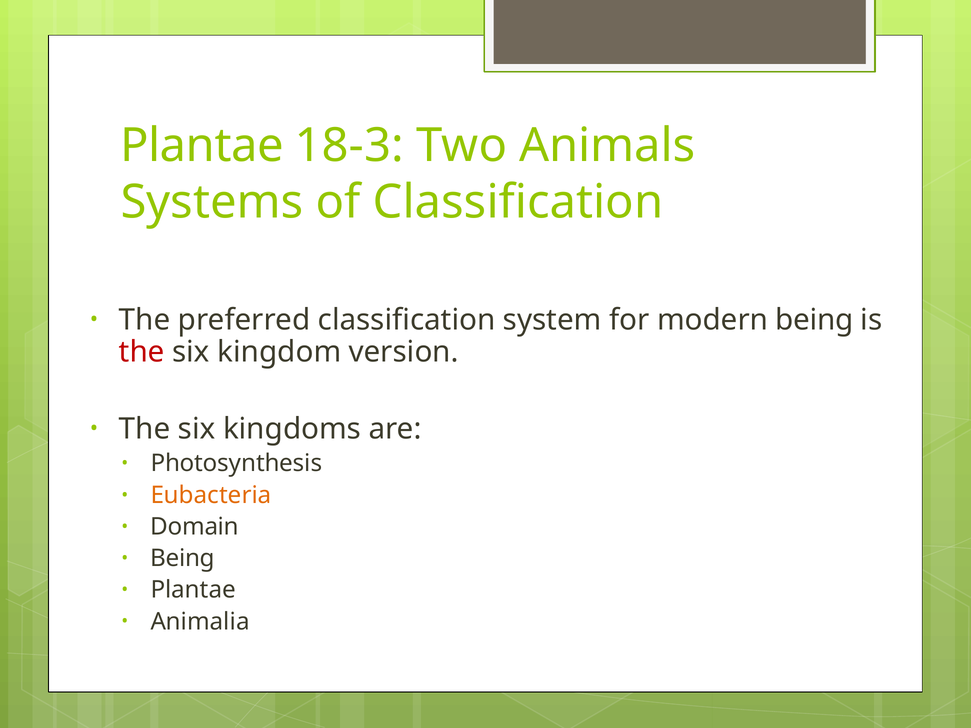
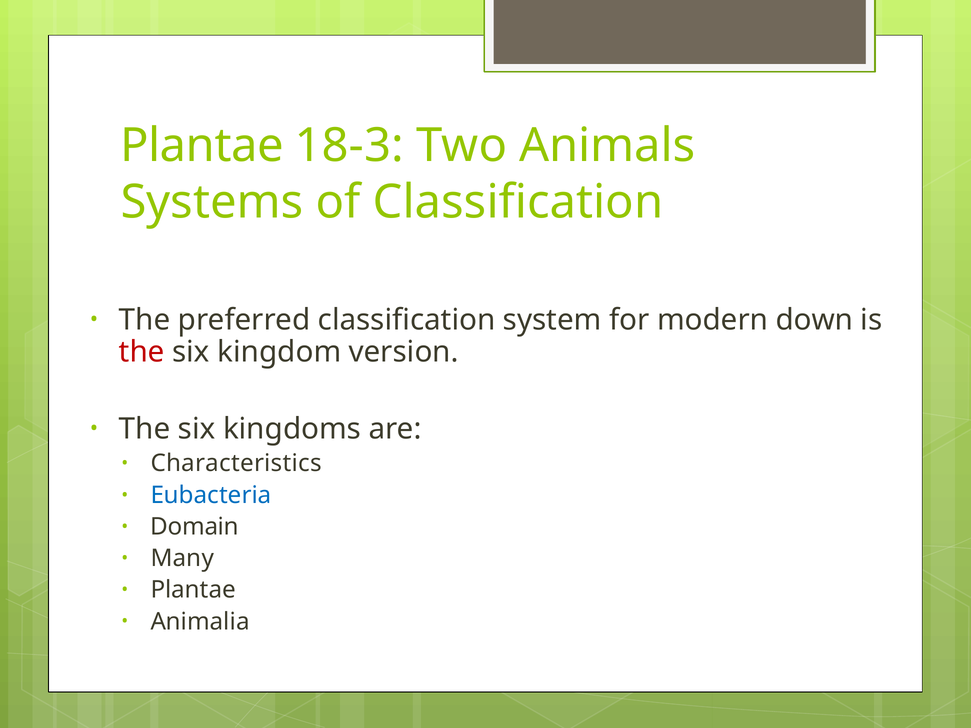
modern being: being -> down
Photosynthesis: Photosynthesis -> Characteristics
Eubacteria colour: orange -> blue
Being at (182, 558): Being -> Many
